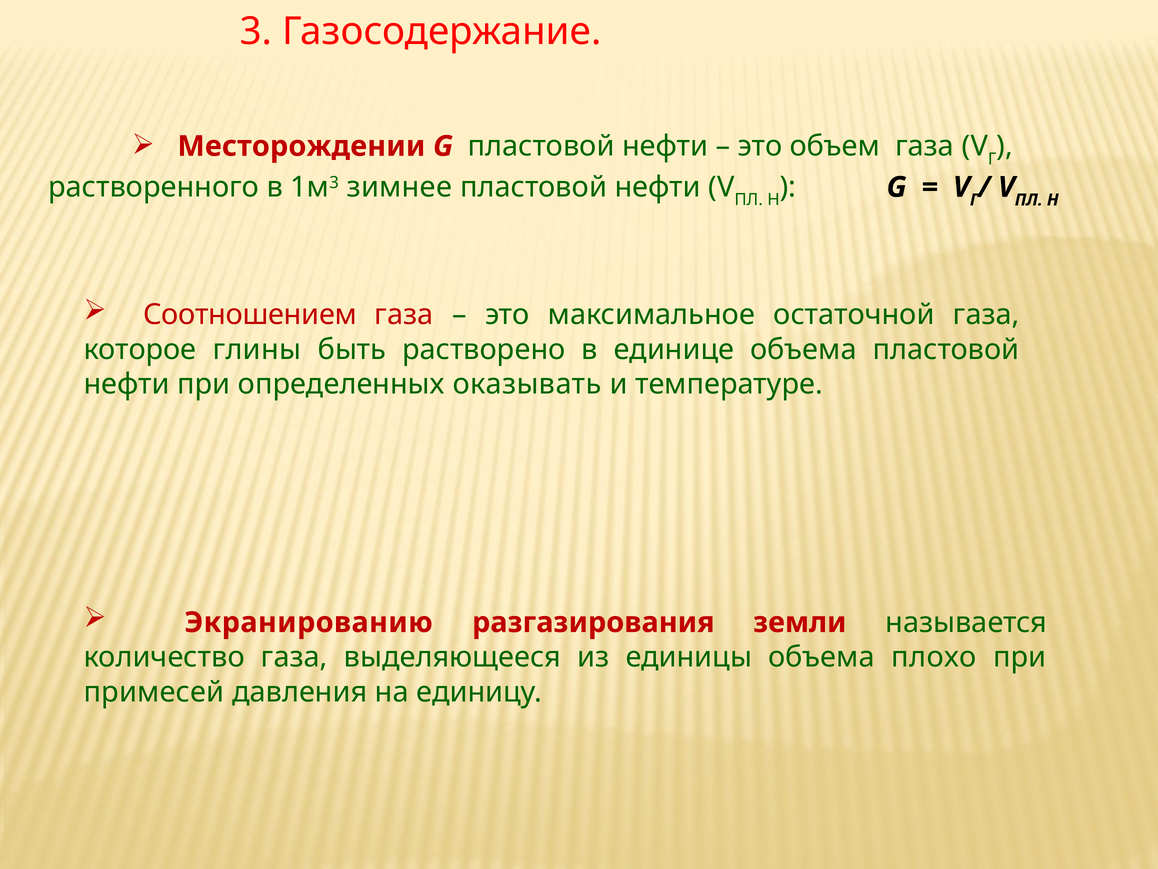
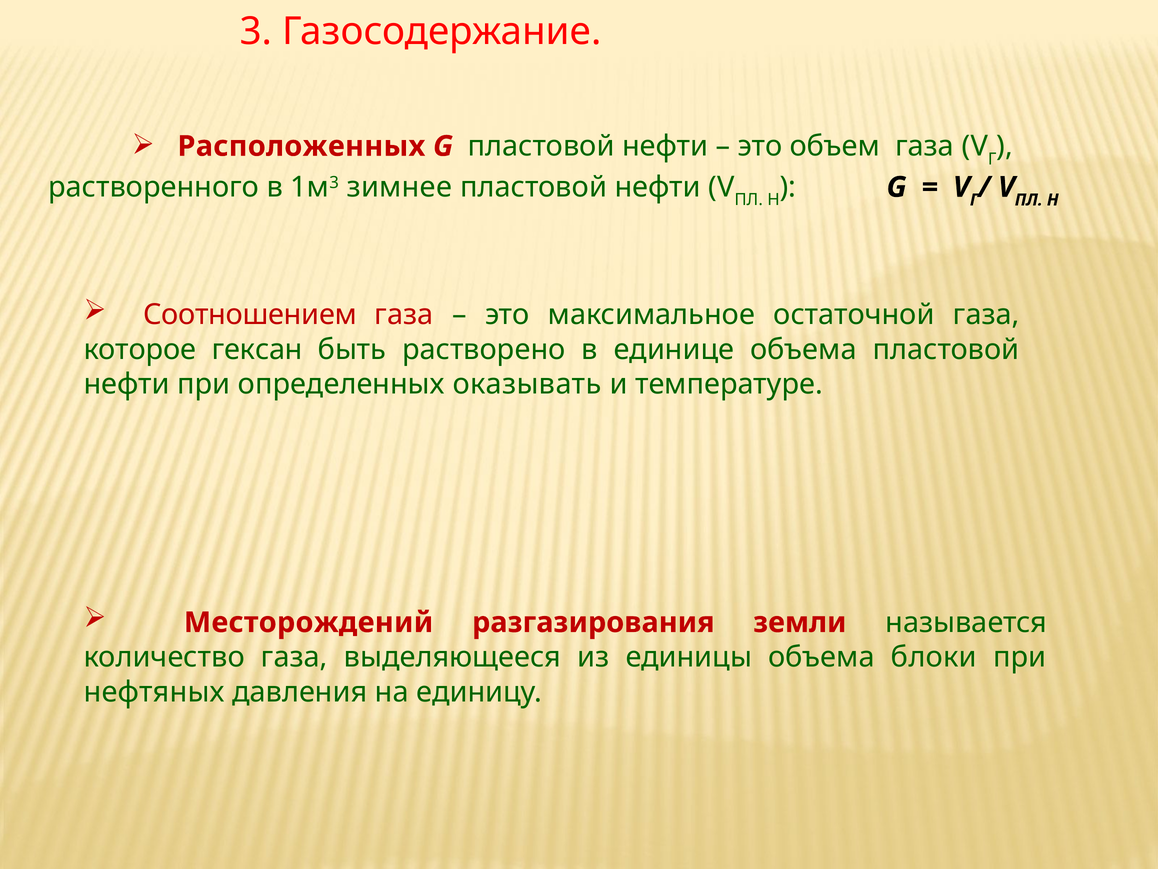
Месторождении: Месторождении -> Расположенных
глины: глины -> гексан
Экранированию: Экранированию -> Месторождений
плохо: плохо -> блоки
примесей: примесей -> нефтяных
